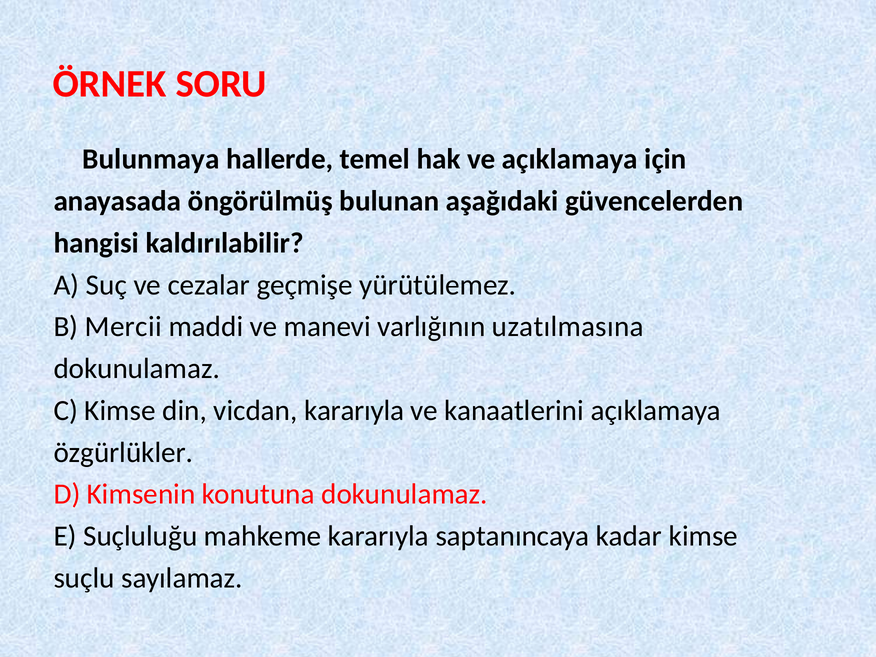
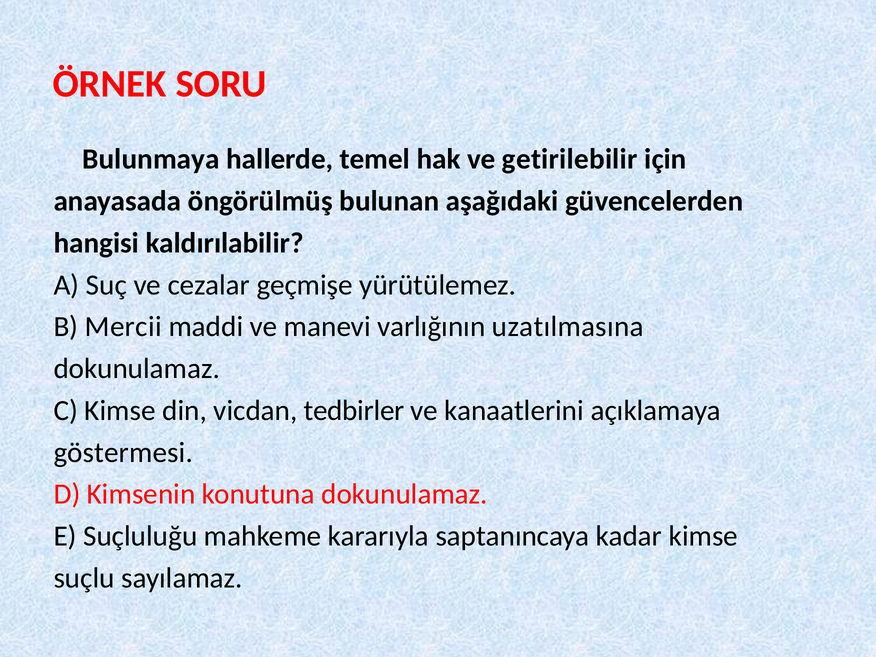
ve açıklamaya: açıklamaya -> getirilebilir
vicdan kararıyla: kararıyla -> tedbirler
özgürlükler: özgürlükler -> göstermesi
